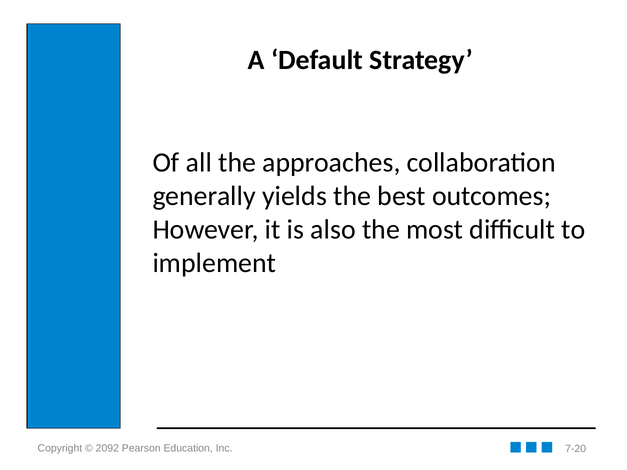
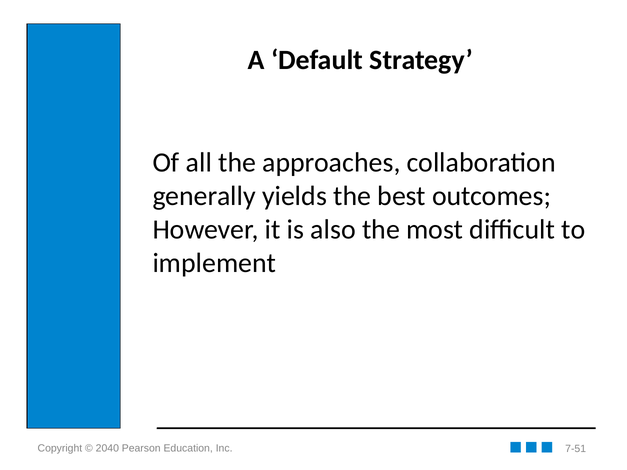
2092: 2092 -> 2040
7-20: 7-20 -> 7-51
